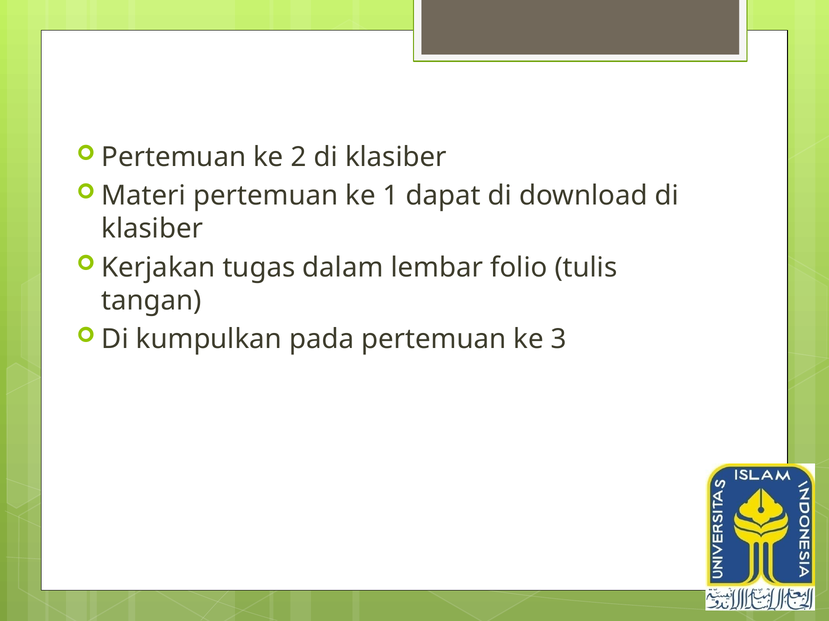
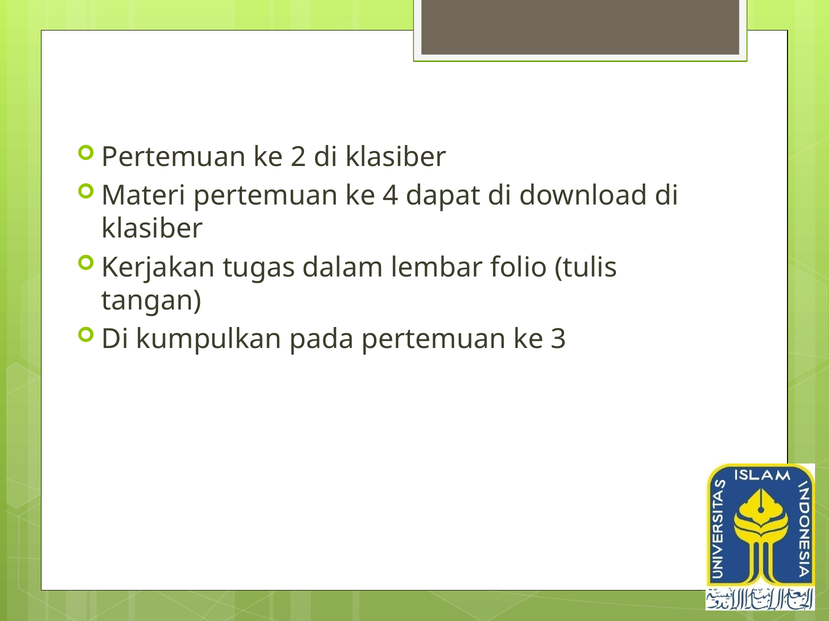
1: 1 -> 4
